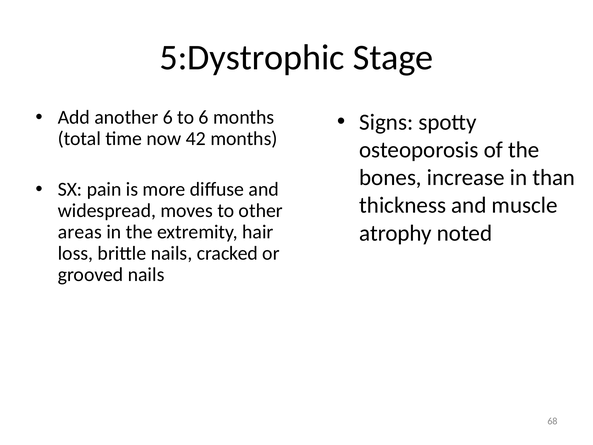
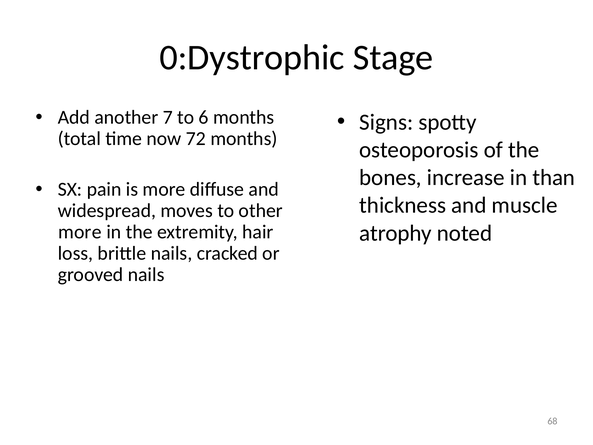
5:Dystrophic: 5:Dystrophic -> 0:Dystrophic
another 6: 6 -> 7
42: 42 -> 72
areas at (80, 232): areas -> more
